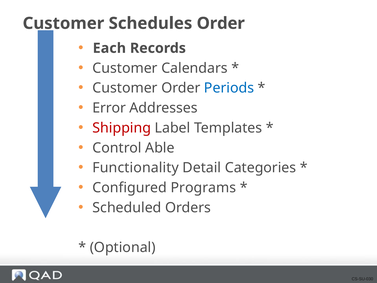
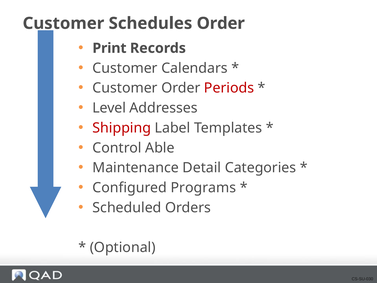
Each: Each -> Print
Periods colour: blue -> red
Error: Error -> Level
Functionality: Functionality -> Maintenance
